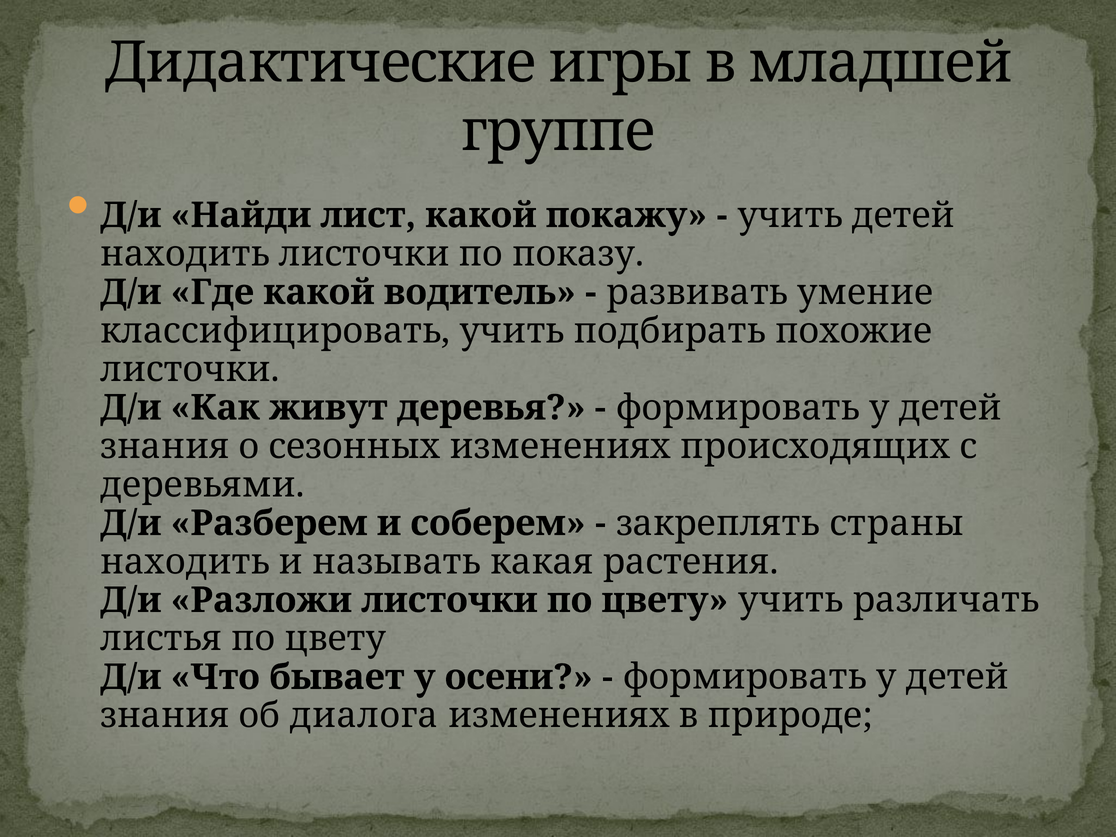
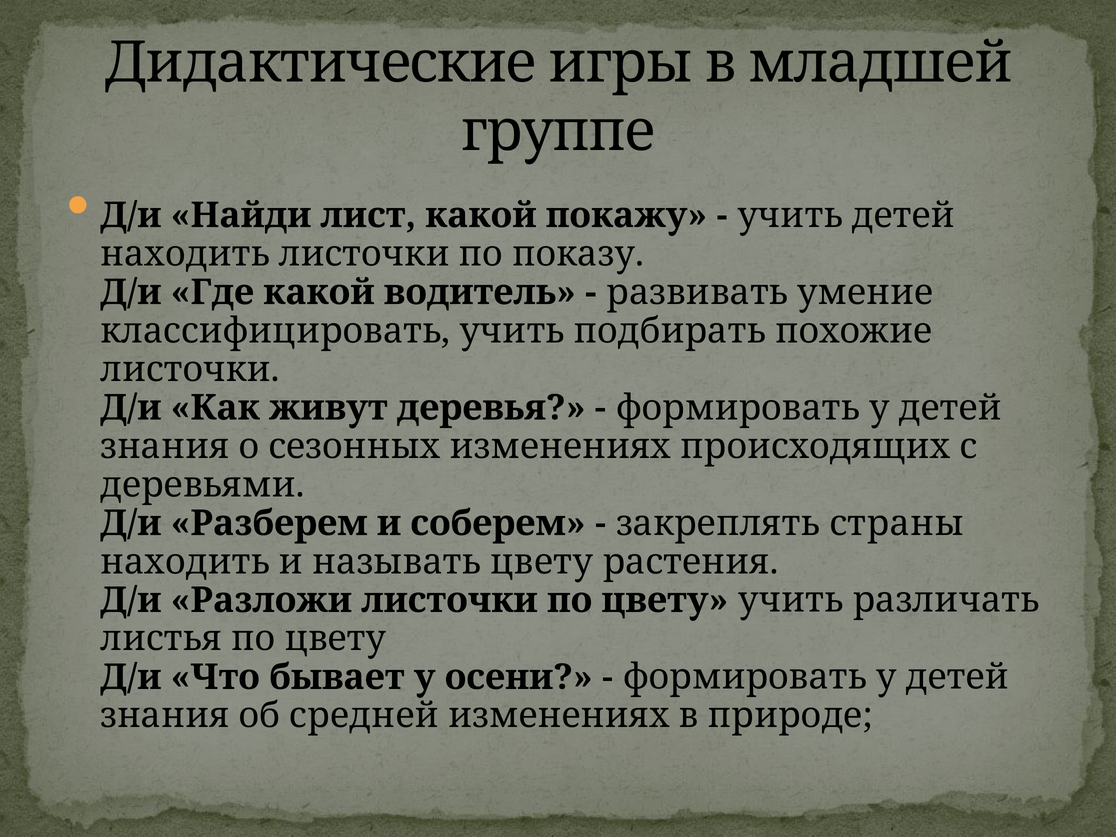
называть какая: какая -> цвету
диалога: диалога -> средней
